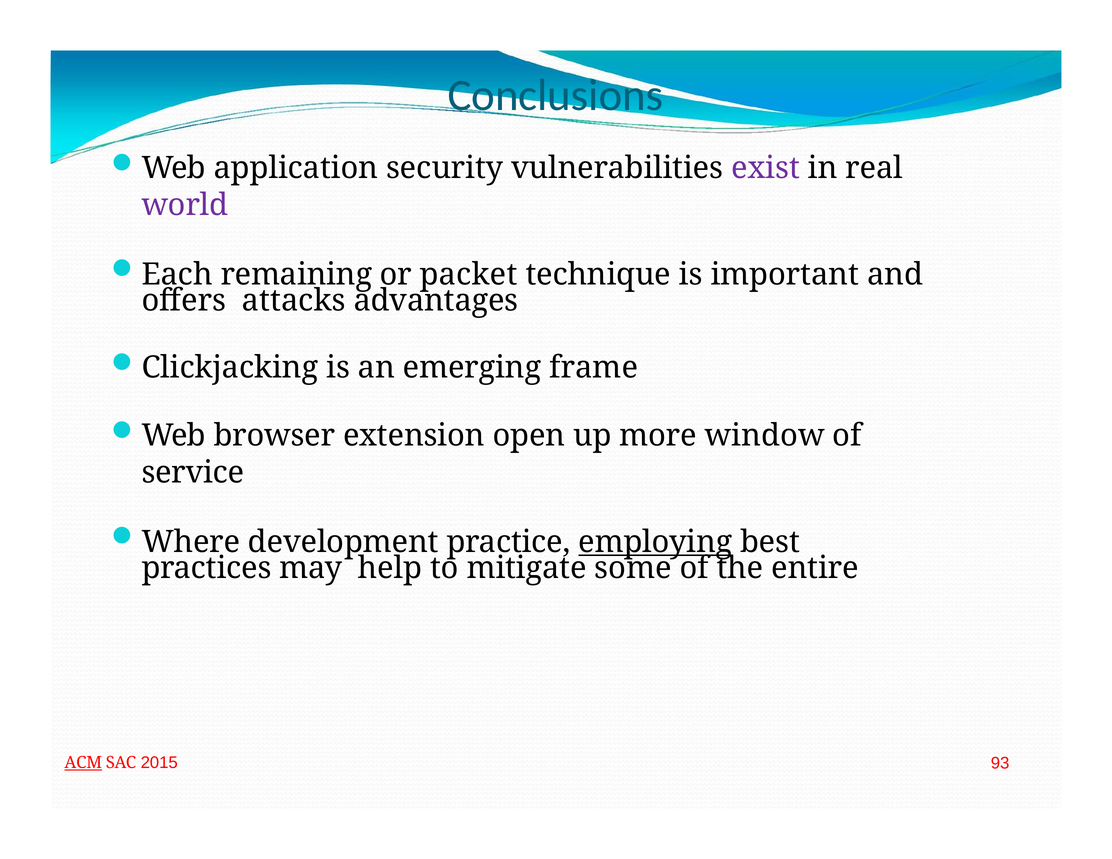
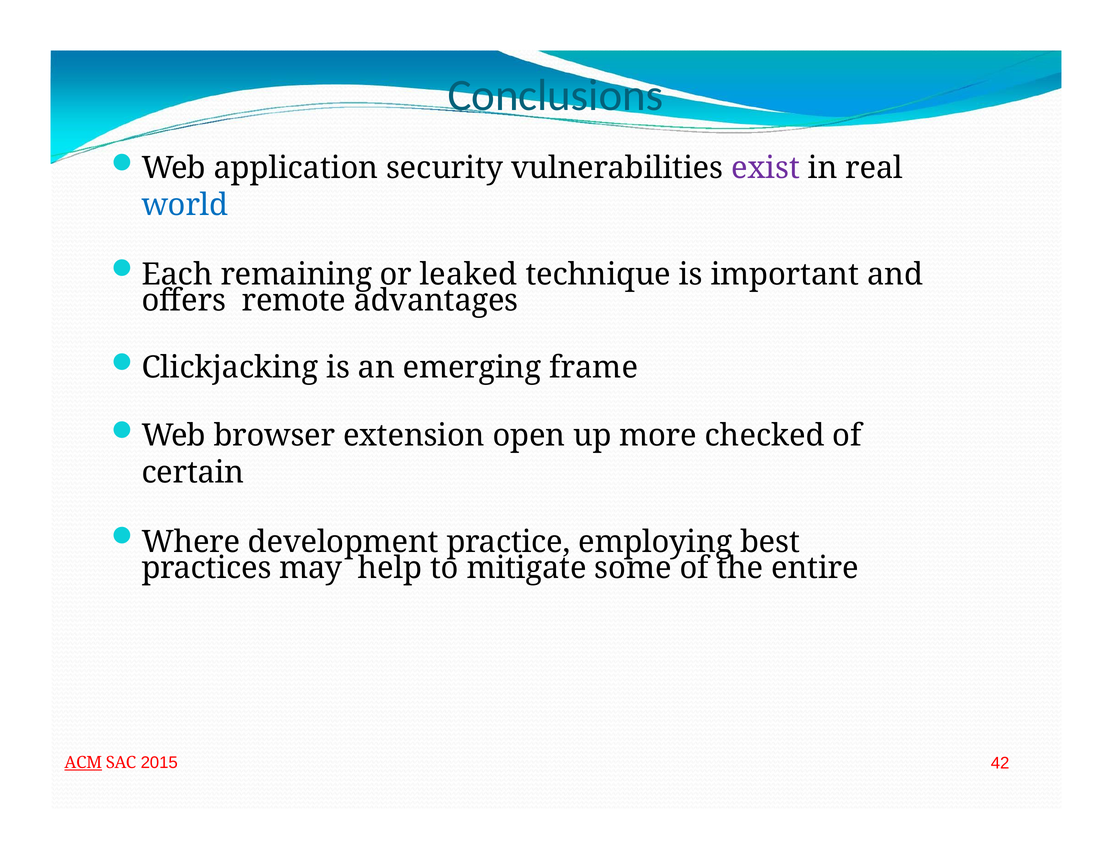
world colour: purple -> blue
packet: packet -> leaked
attacks: attacks -> remote
window: window -> checked
service: service -> certain
employing underline: present -> none
93: 93 -> 42
